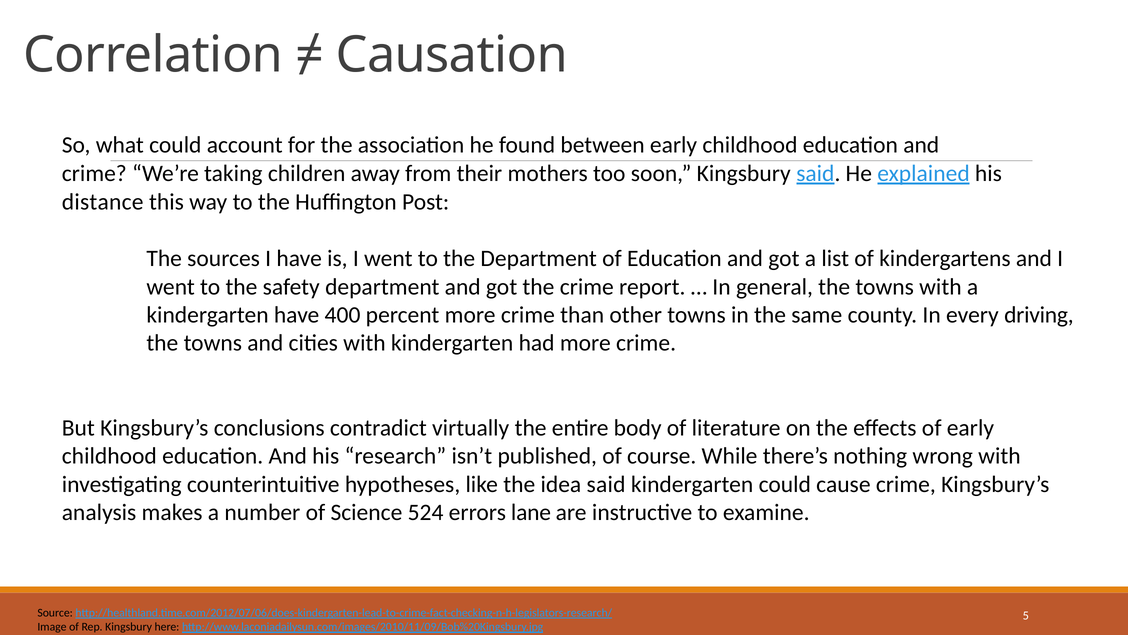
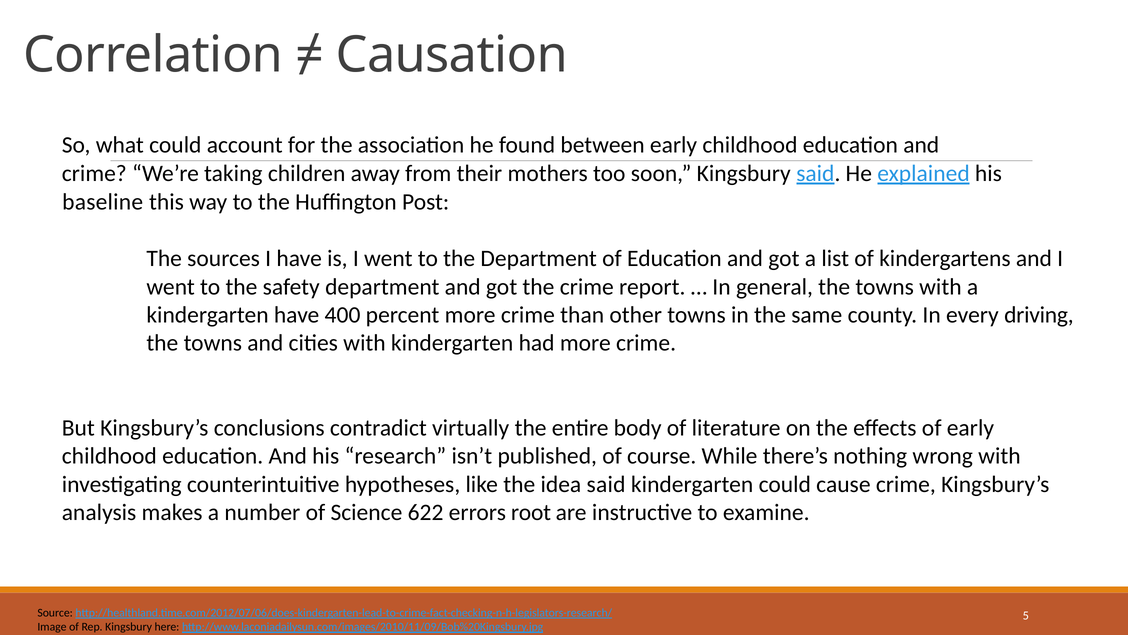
distance: distance -> baseline
524: 524 -> 622
lane: lane -> root
